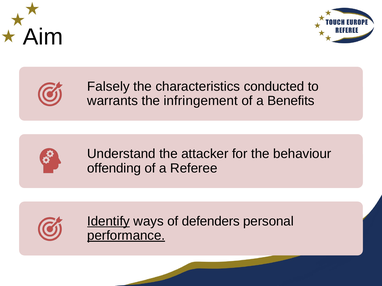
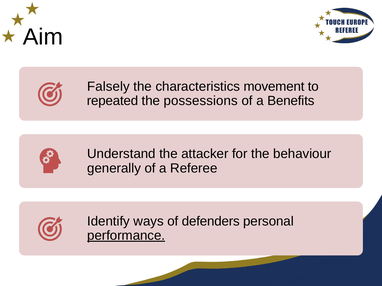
conducted: conducted -> movement
warrants: warrants -> repeated
infringement: infringement -> possessions
offending: offending -> generally
Identify underline: present -> none
